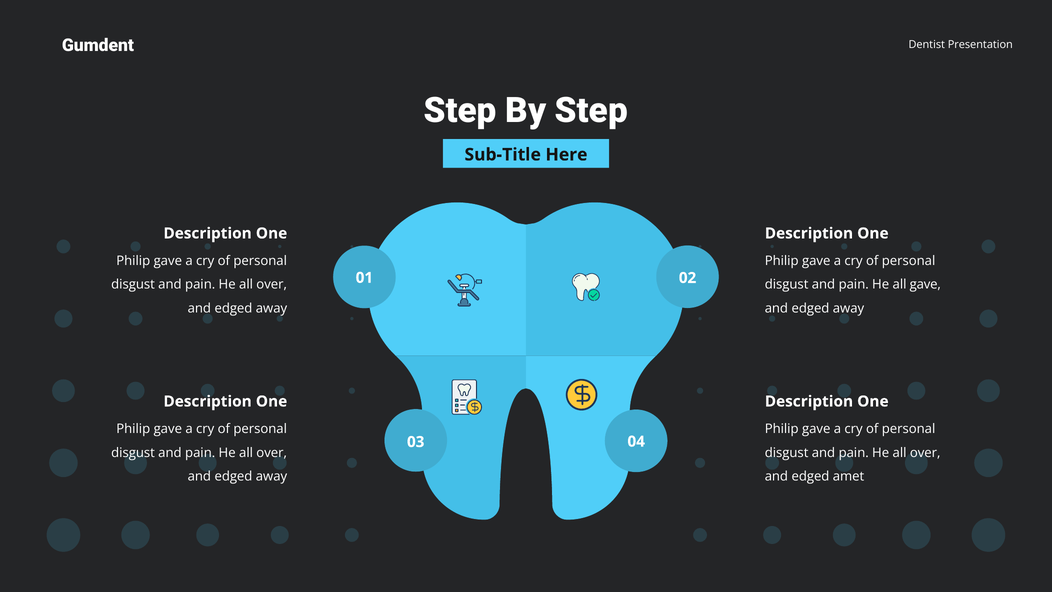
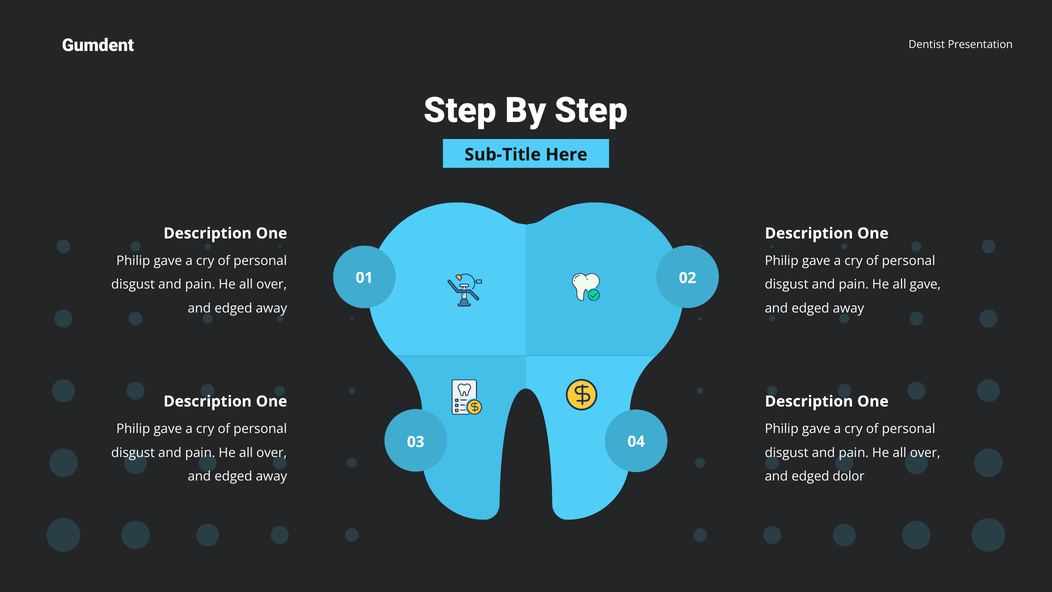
amet: amet -> dolor
